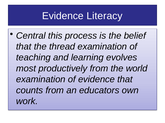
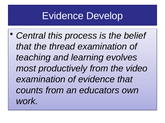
Literacy: Literacy -> Develop
world: world -> video
